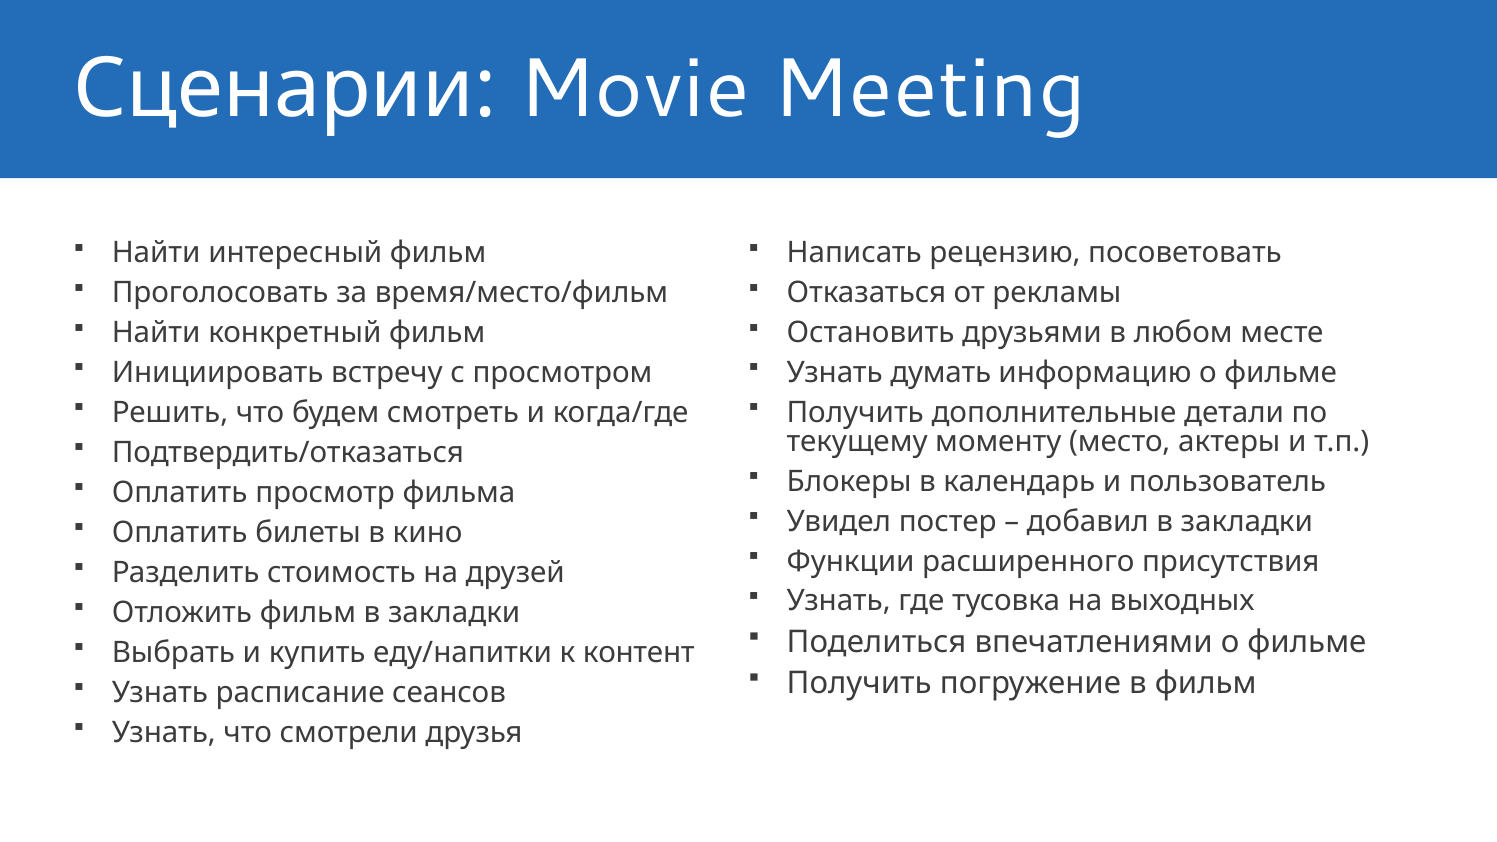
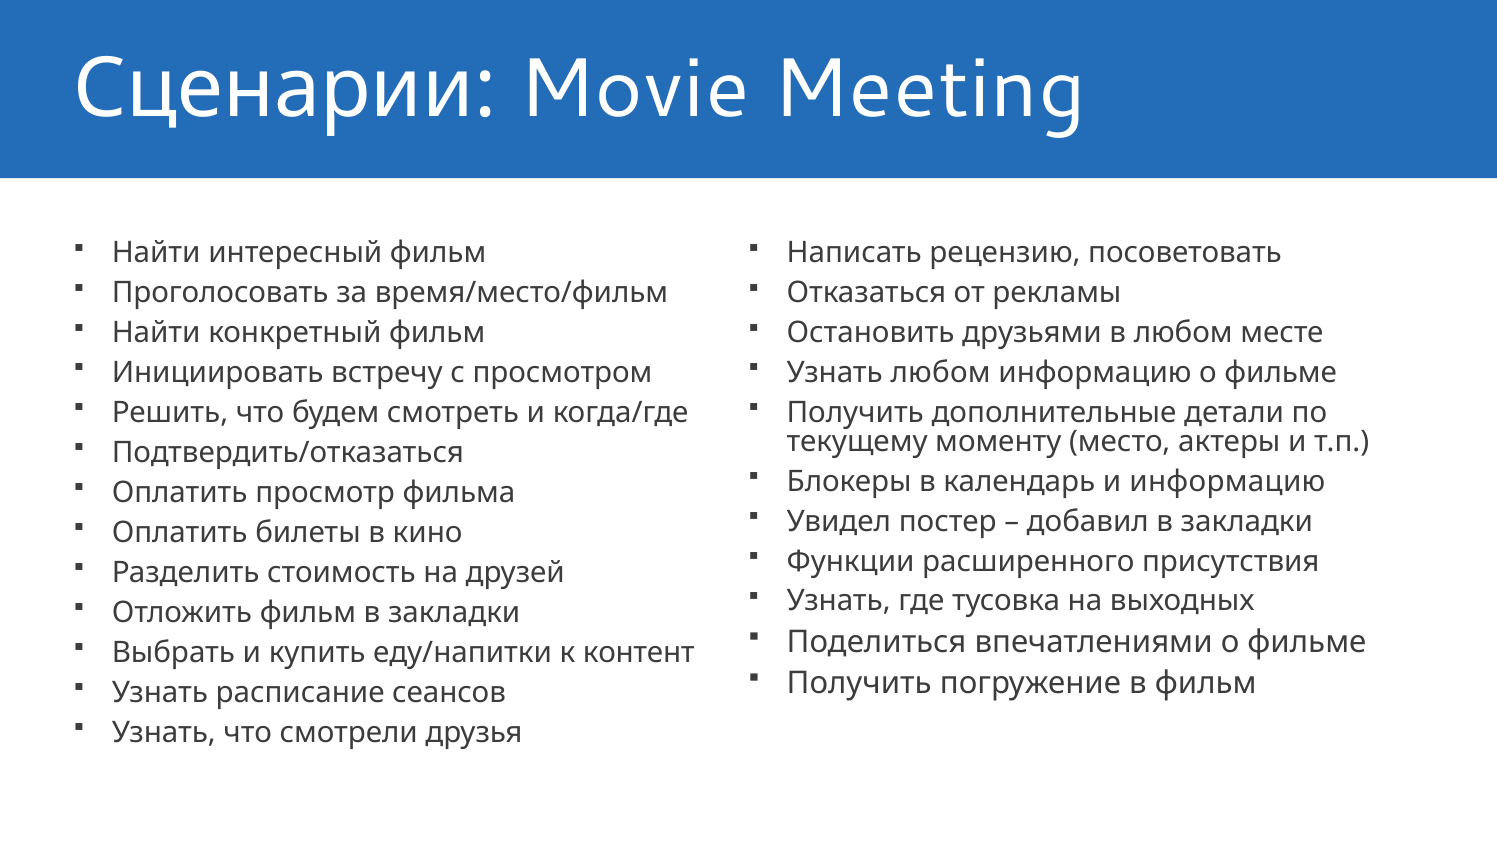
Узнать думать: думать -> любом
и пользователь: пользователь -> информацию
